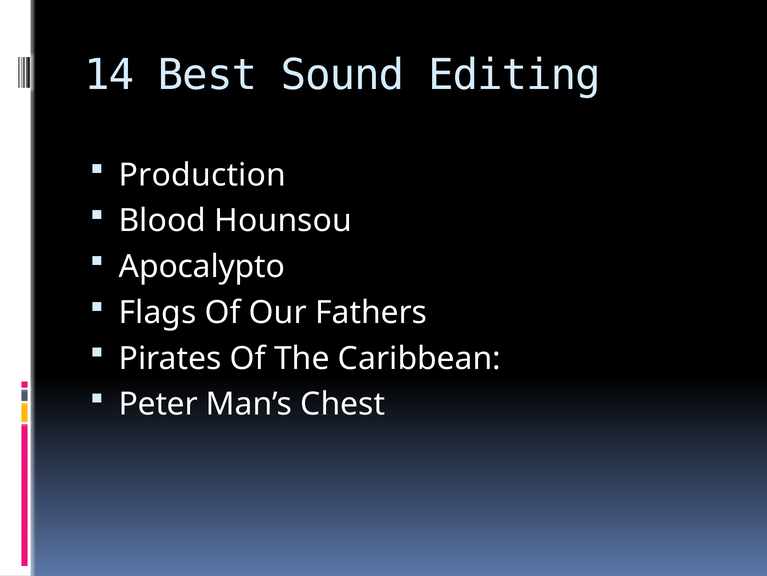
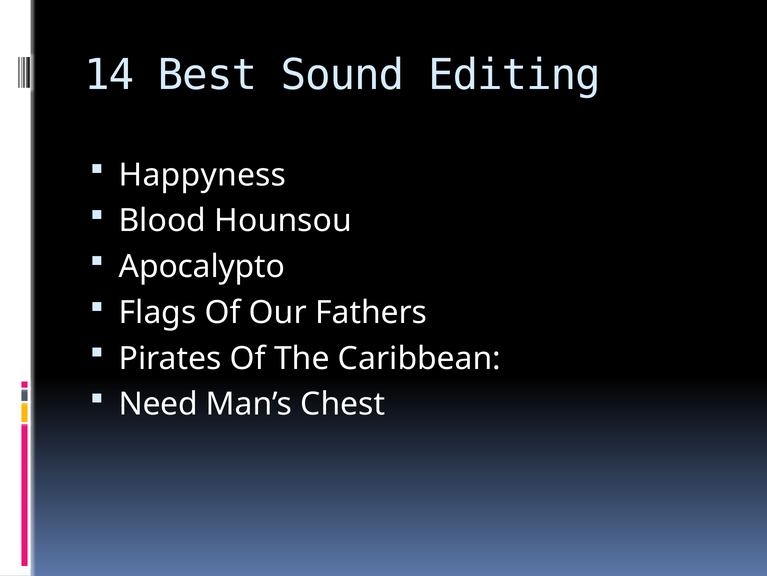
Production: Production -> Happyness
Peter: Peter -> Need
